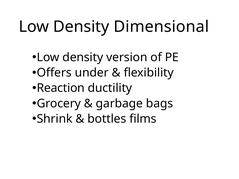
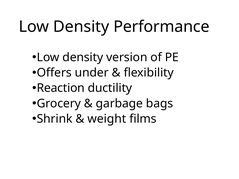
Dimensional: Dimensional -> Performance
bottles: bottles -> weight
